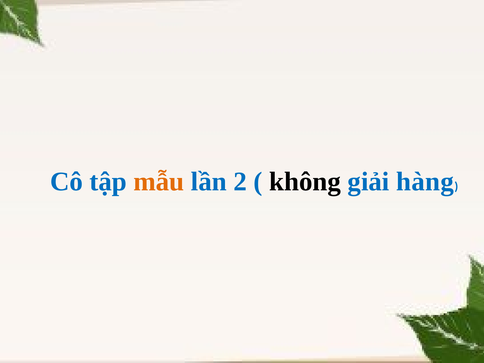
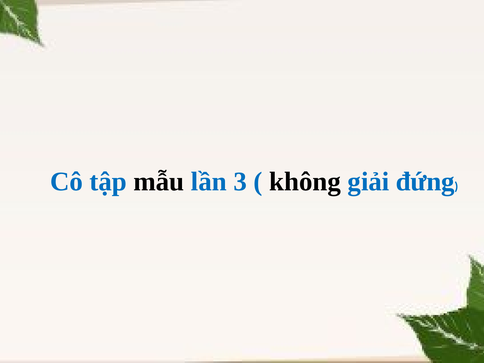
mẫu colour: orange -> black
2: 2 -> 3
hàng: hàng -> đứng
